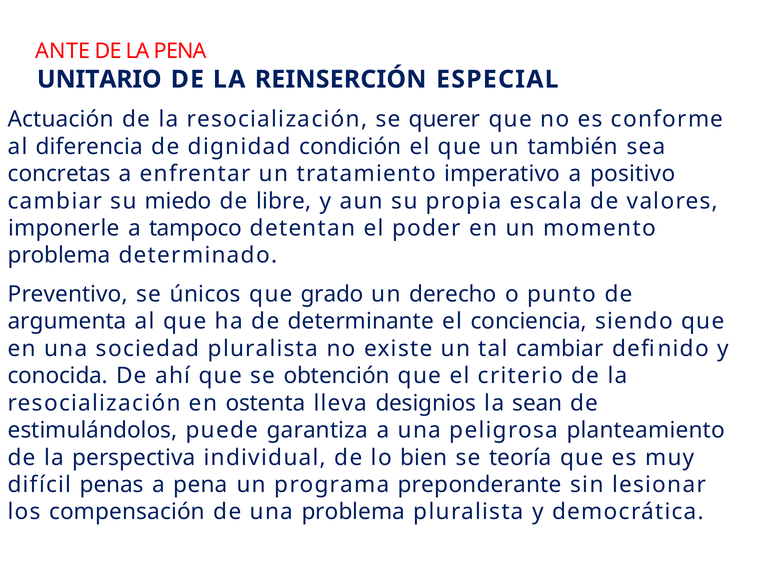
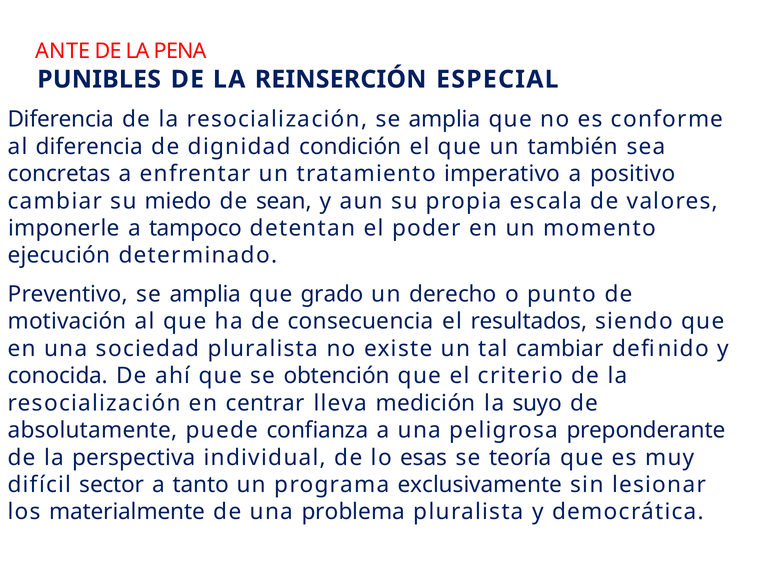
UNITARIO: UNITARIO -> PUNIBLES
Actuación at (61, 119): Actuación -> Diferencia
resocialización se querer: querer -> amplia
libre: libre -> sean
problema at (59, 255): problema -> ejecución
únicos at (205, 294): únicos -> amplia
argumenta: argumenta -> motivación
determinante: determinante -> consecuencia
conciencia: conciencia -> resultados
ostenta: ostenta -> centrar
designios: designios -> medición
sean: sean -> suyo
estimulándolos: estimulándolos -> absolutamente
garantiza: garantiza -> confianza
planteamiento: planteamiento -> preponderante
bien: bien -> esas
penas: penas -> sector
a pena: pena -> tanto
preponderante: preponderante -> exclusivamente
compensación: compensación -> materialmente
